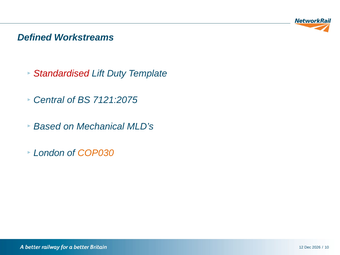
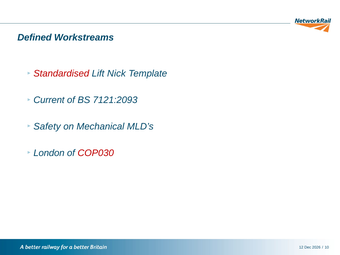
Duty: Duty -> Nick
Central: Central -> Current
7121:2075: 7121:2075 -> 7121:2093
Based: Based -> Safety
COP030 colour: orange -> red
